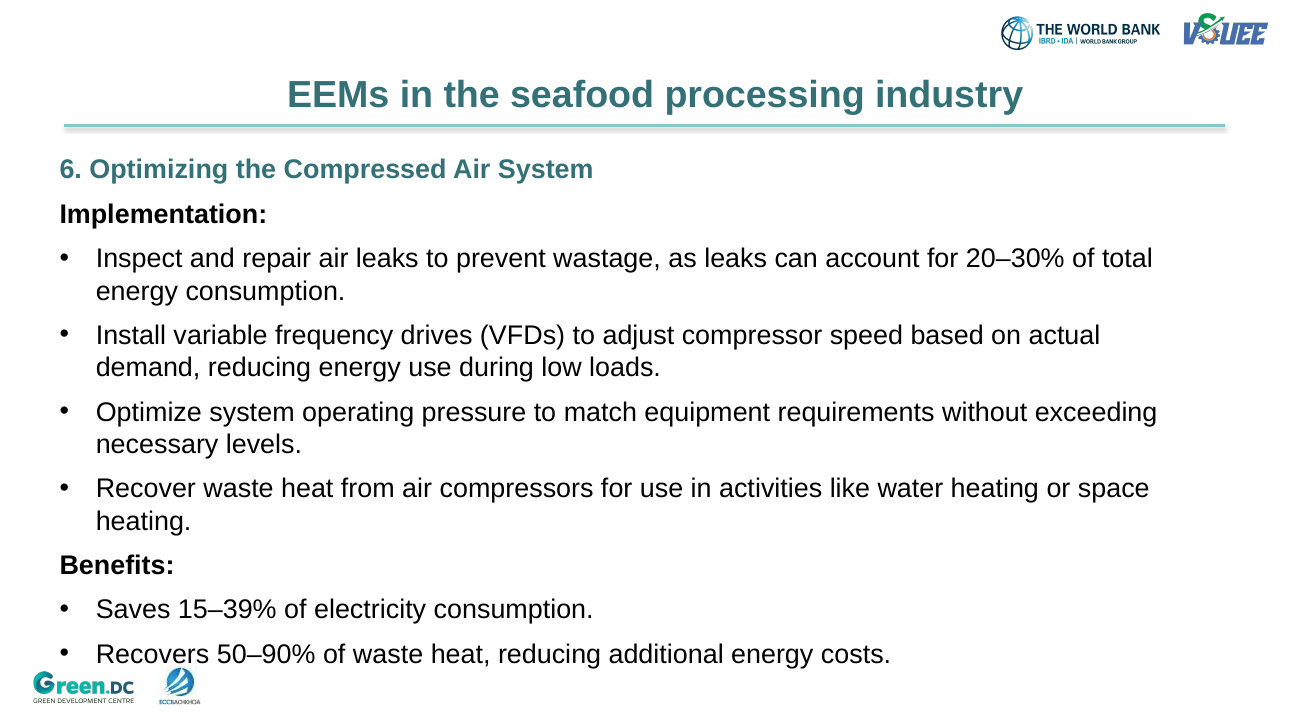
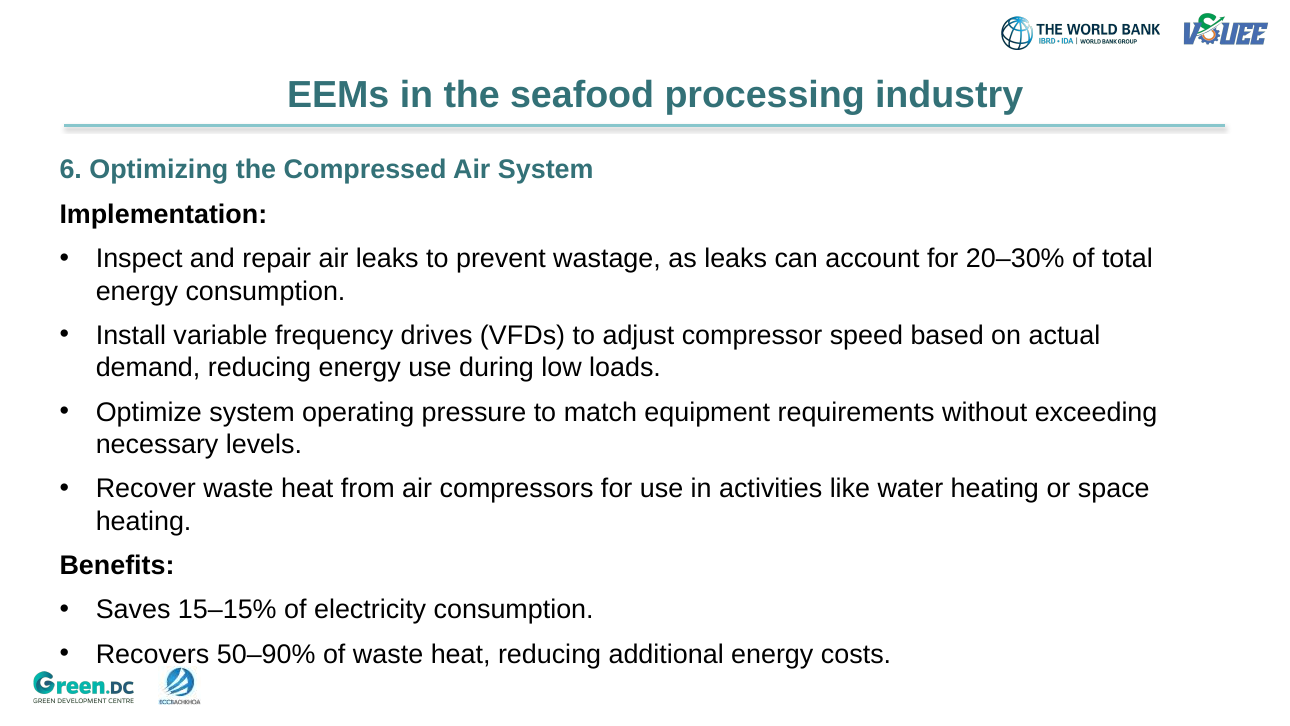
15–39%: 15–39% -> 15–15%
